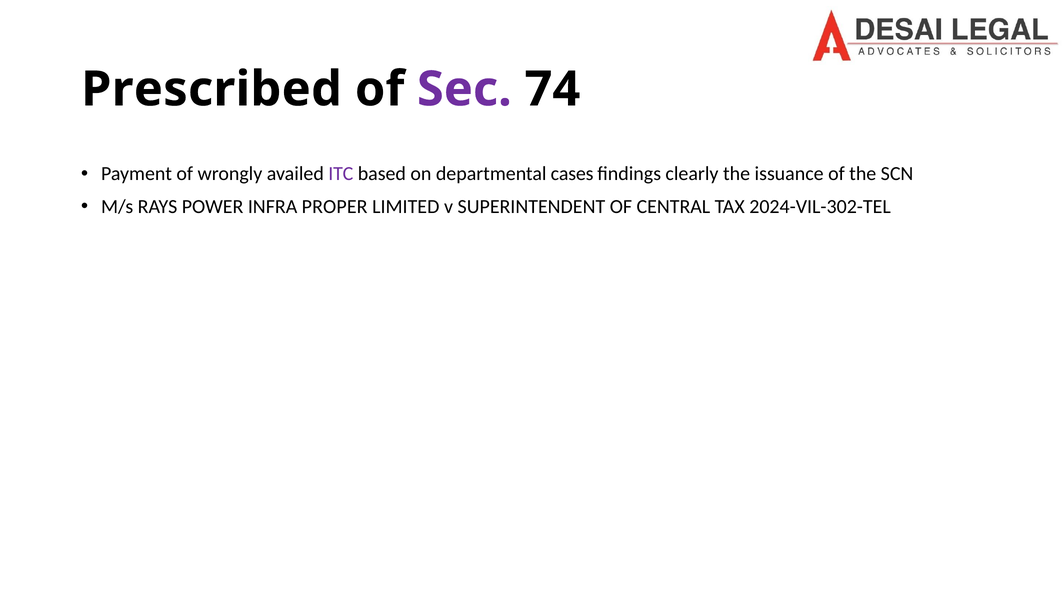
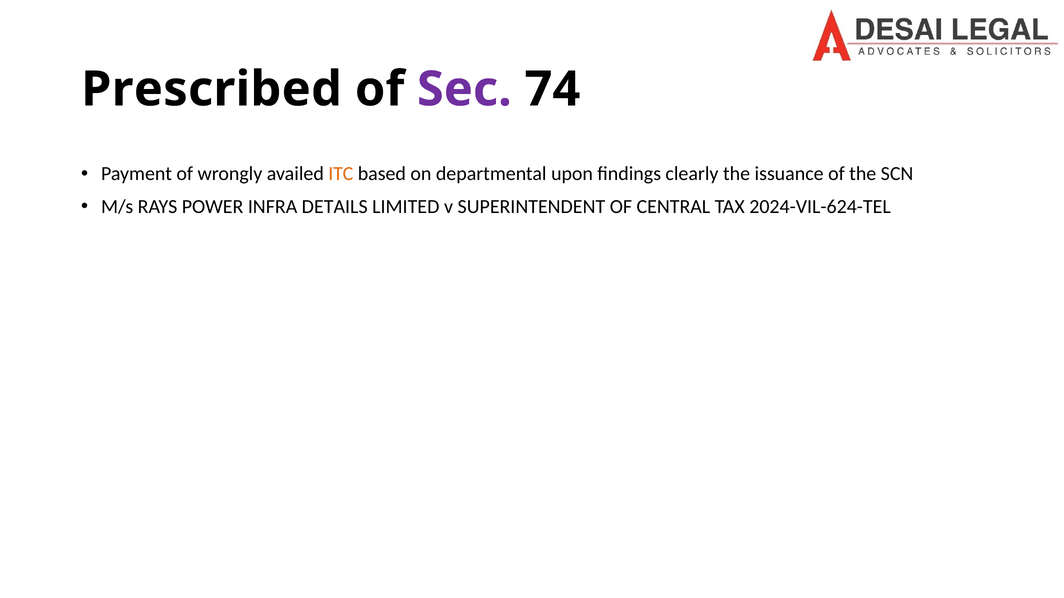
ITC colour: purple -> orange
cases: cases -> upon
PROPER: PROPER -> DETAILS
2024-VIL-302-TEL: 2024-VIL-302-TEL -> 2024-VIL-624-TEL
